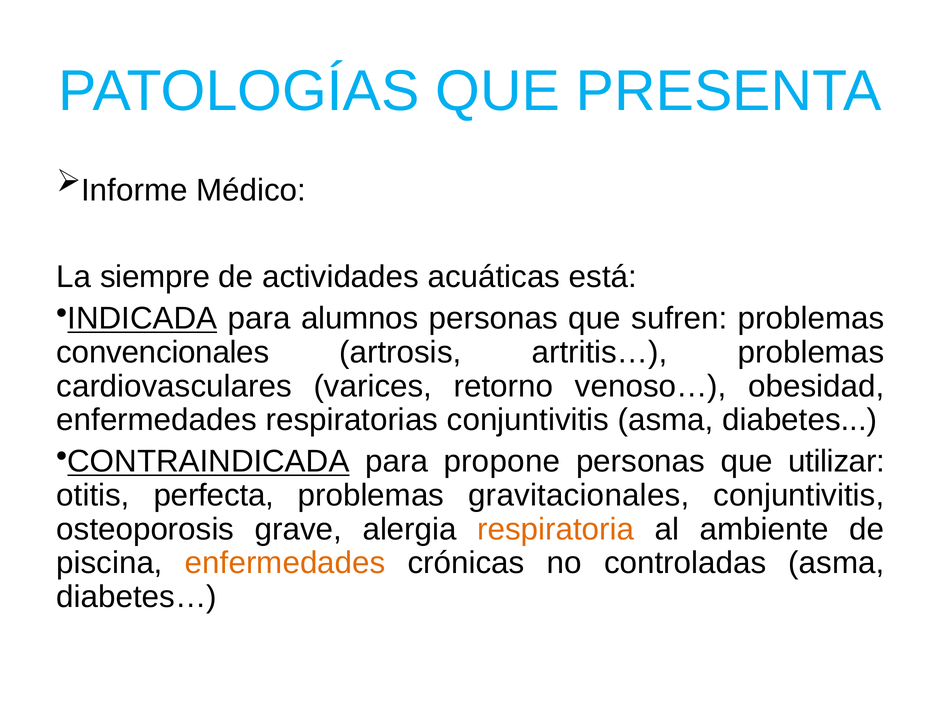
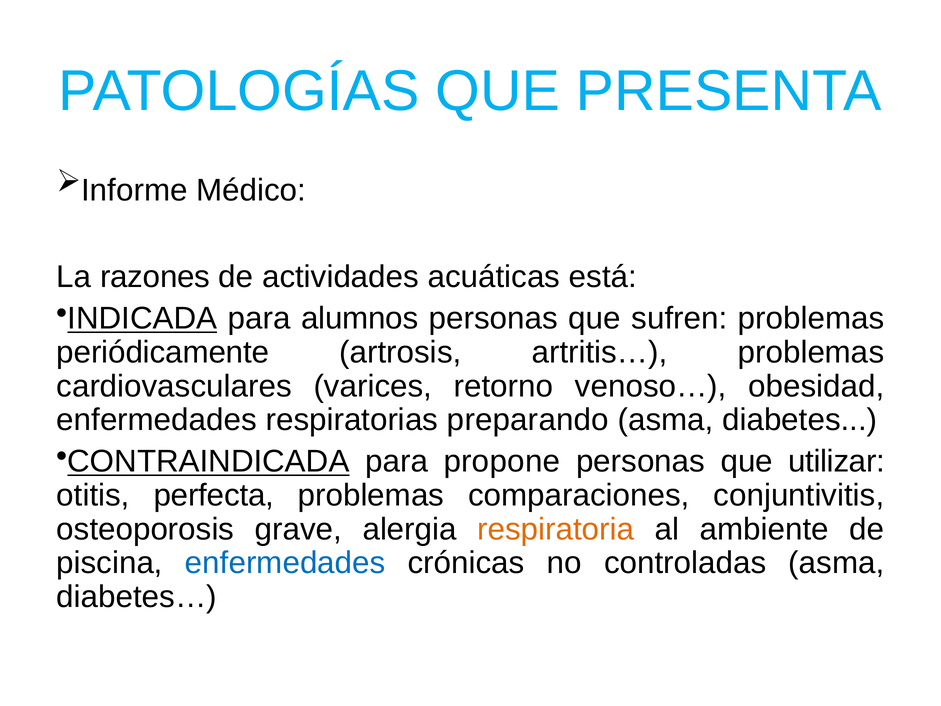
siempre: siempre -> razones
convencionales: convencionales -> periódicamente
respiratorias conjuntivitis: conjuntivitis -> preparando
gravitacionales: gravitacionales -> comparaciones
enfermedades at (285, 563) colour: orange -> blue
